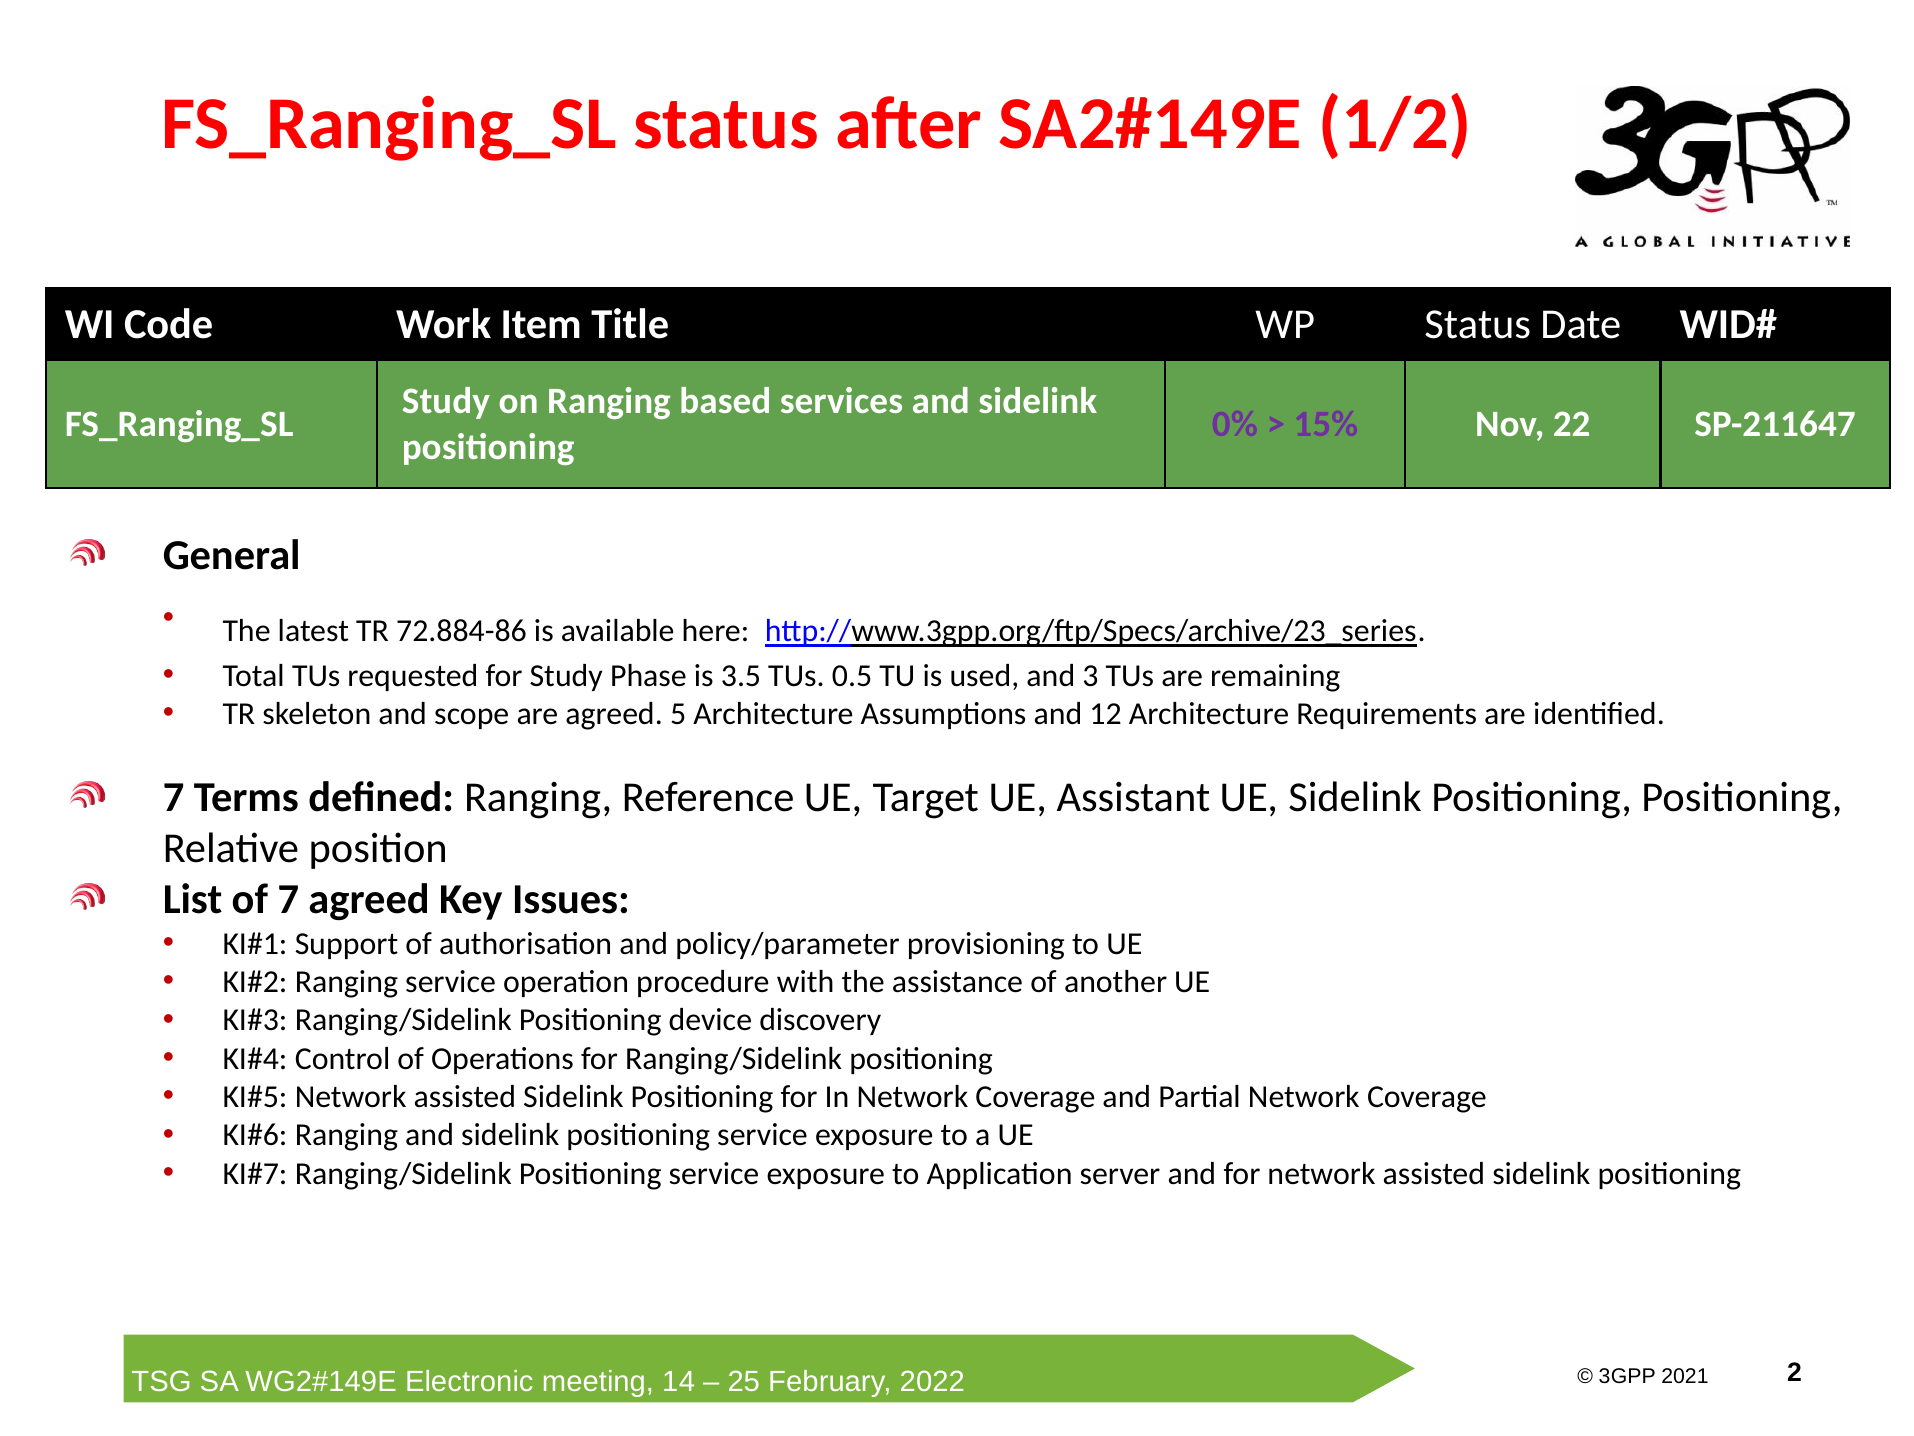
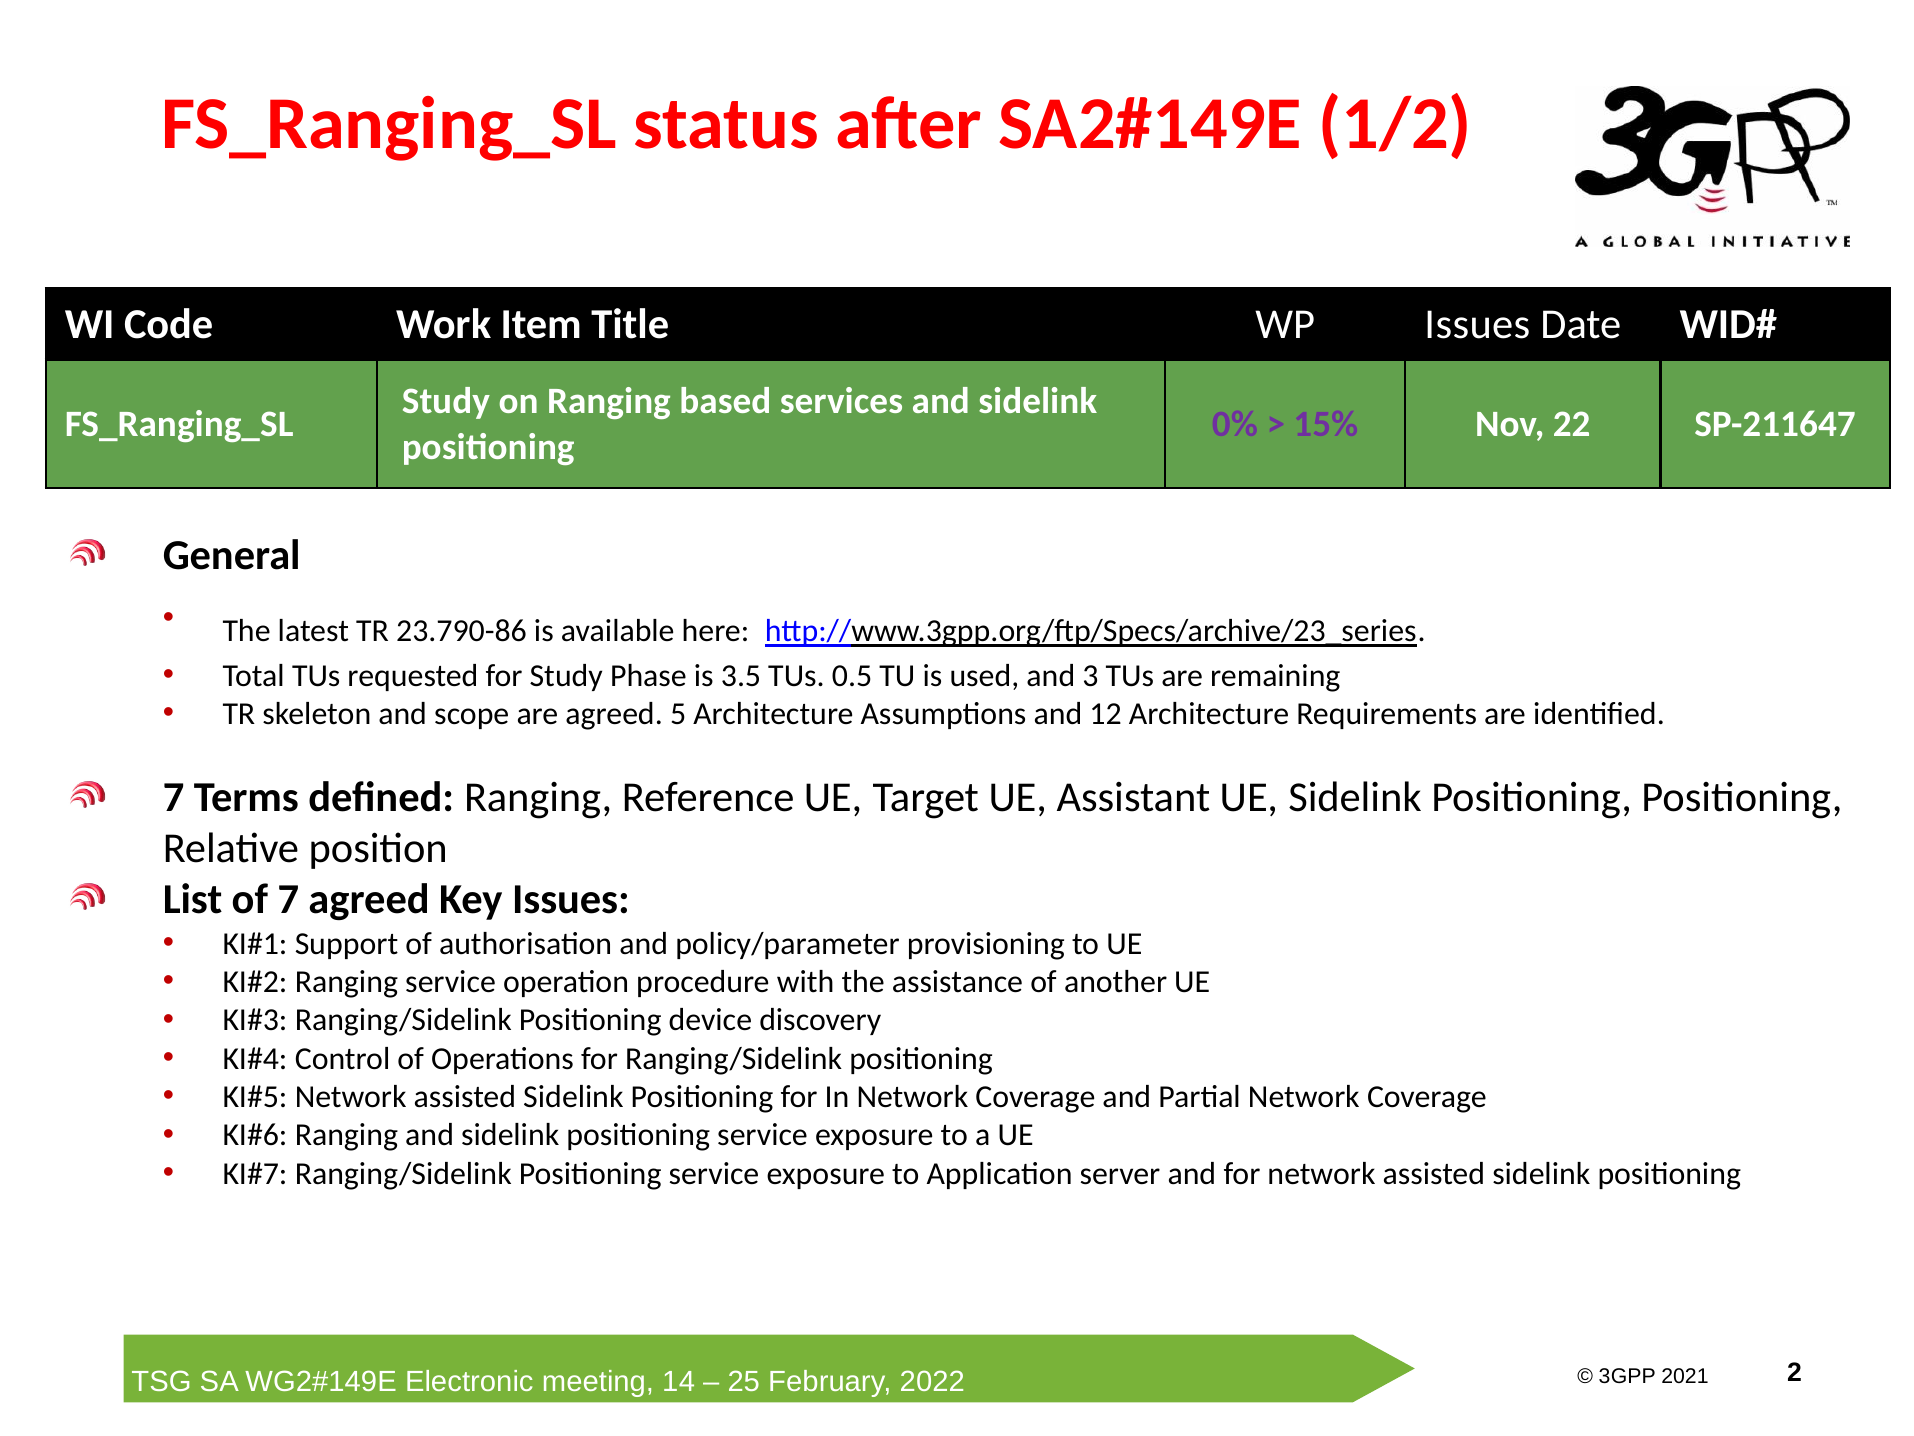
WP Status: Status -> Issues
72.884-86: 72.884-86 -> 23.790-86
